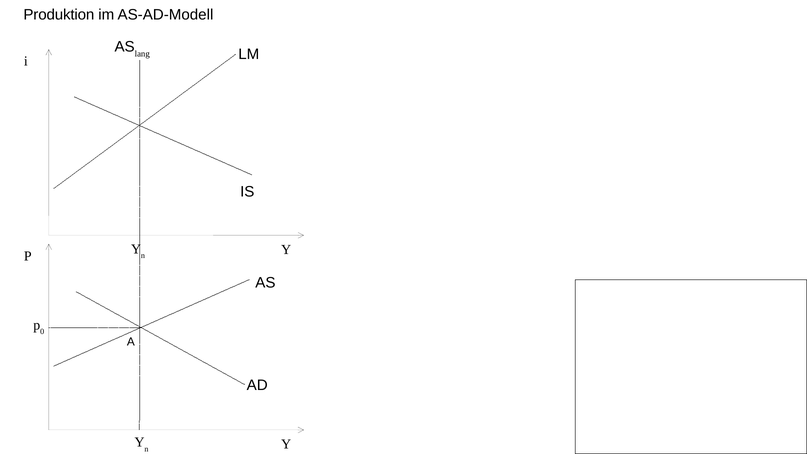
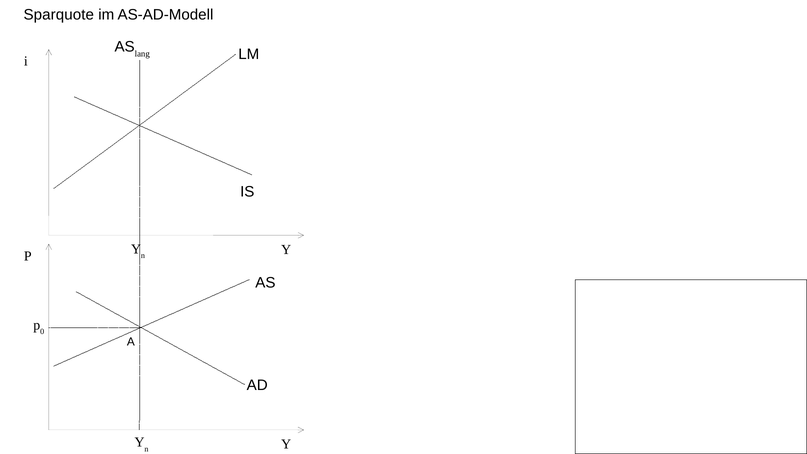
Produktion: Produktion -> Sparquote
